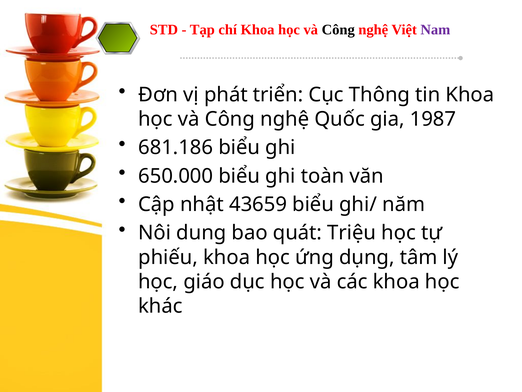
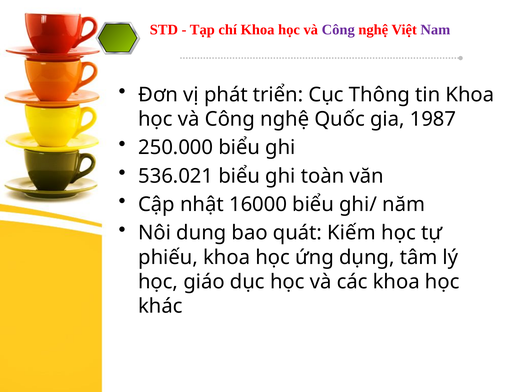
Công at (338, 30) colour: black -> purple
681.186: 681.186 -> 250.000
650.000: 650.000 -> 536.021
43659: 43659 -> 16000
Triệu: Triệu -> Kiếm
